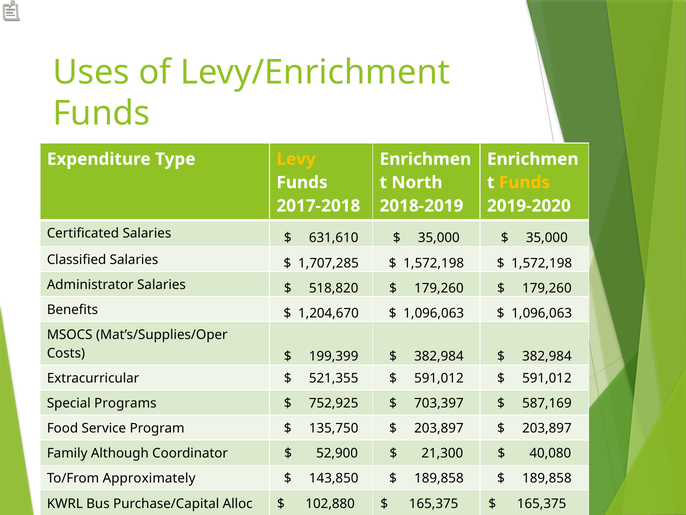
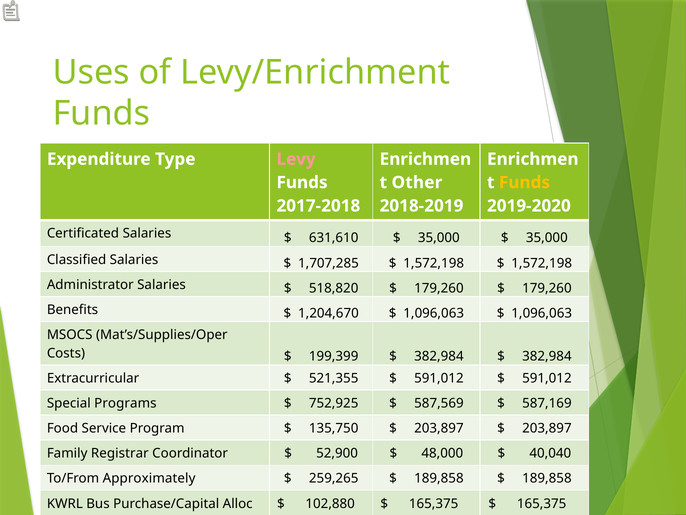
Levy colour: yellow -> pink
North: North -> Other
703,397: 703,397 -> 587,569
Although: Although -> Registrar
21,300: 21,300 -> 48,000
40,080: 40,080 -> 40,040
143,850: 143,850 -> 259,265
